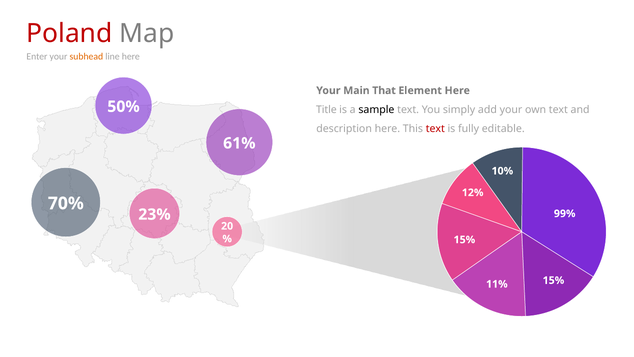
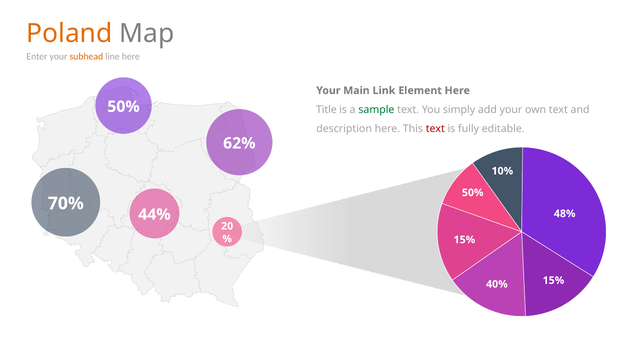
Poland colour: red -> orange
That: That -> Link
sample colour: black -> green
61%: 61% -> 62%
12% at (473, 192): 12% -> 50%
23%: 23% -> 44%
99%: 99% -> 48%
11%: 11% -> 40%
